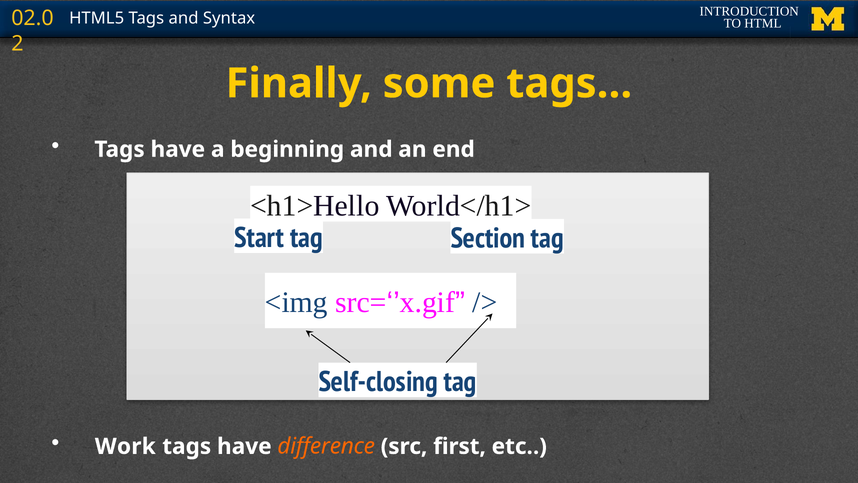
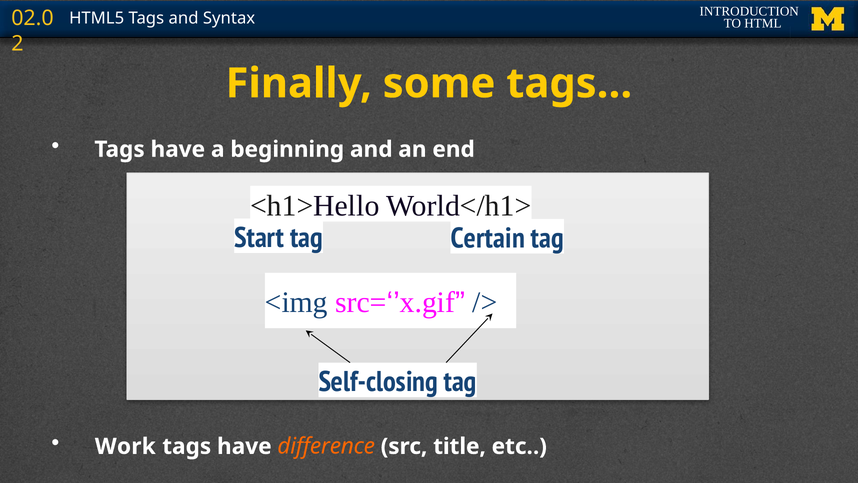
Section: Section -> Certain
first: first -> title
